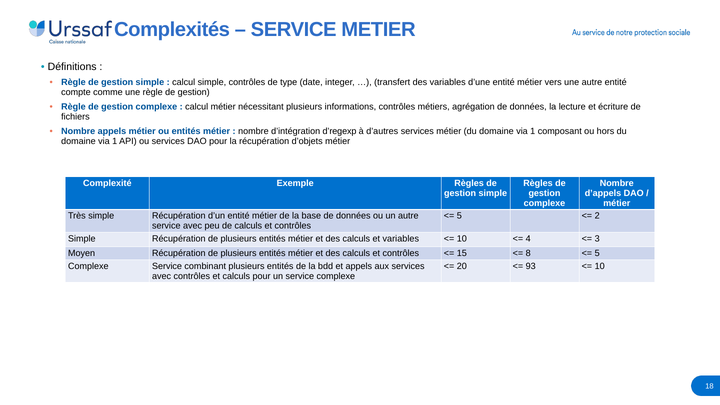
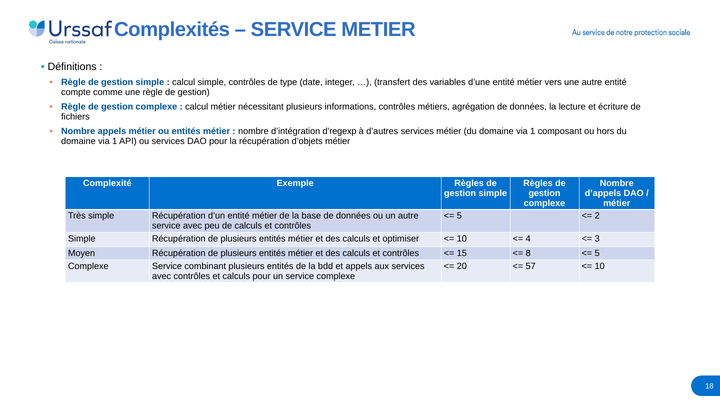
et variables: variables -> optimiser
93: 93 -> 57
